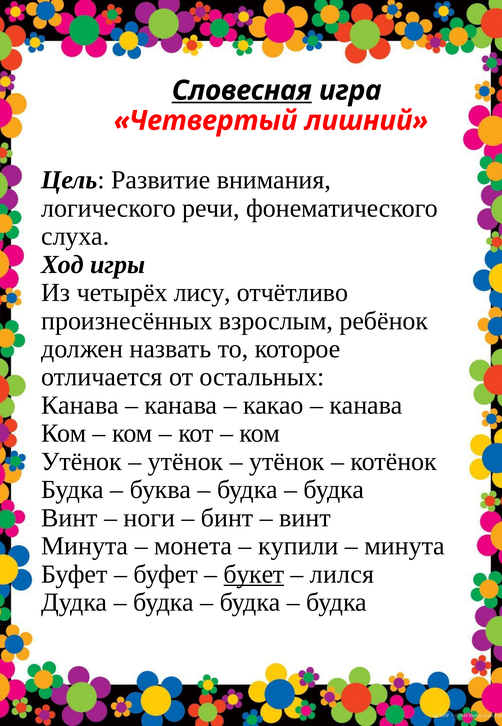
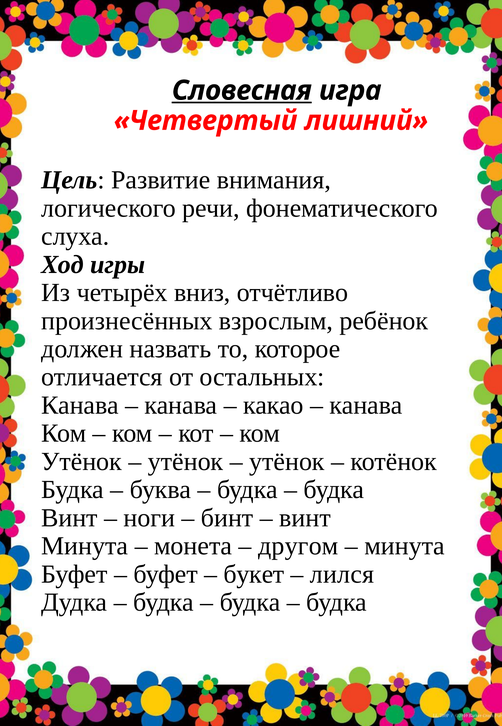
лису: лису -> вниз
купили: купили -> другом
букет underline: present -> none
